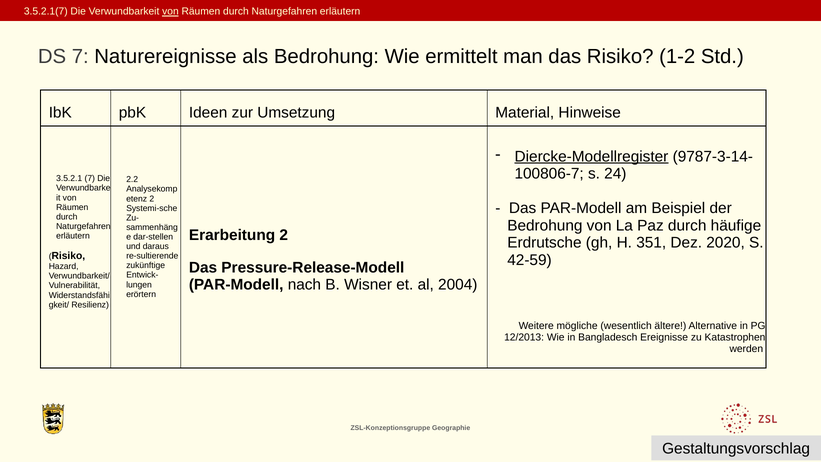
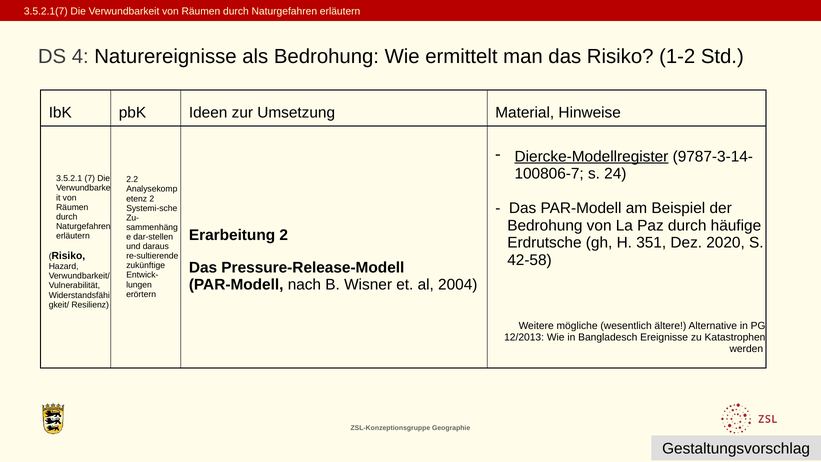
von at (170, 12) underline: present -> none
DS 7: 7 -> 4
42-59: 42-59 -> 42-58
